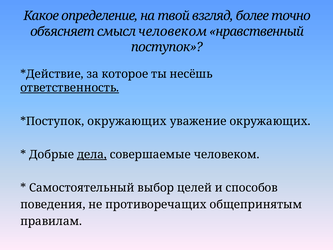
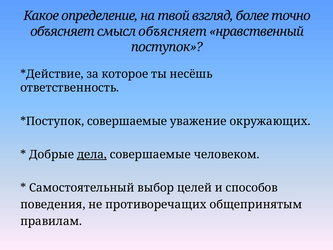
смысл человеком: человеком -> объясняет
ответственность underline: present -> none
окружающих at (127, 121): окружающих -> совершаемые
